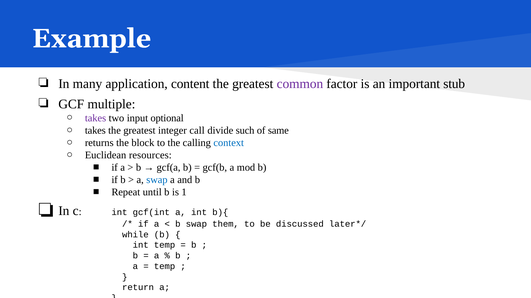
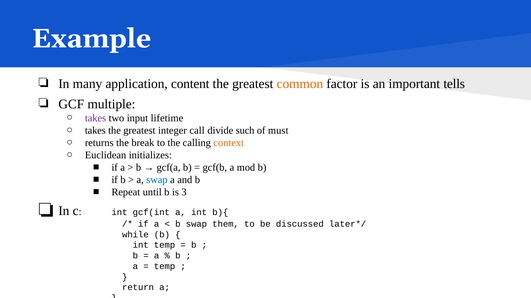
common colour: purple -> orange
stub: stub -> tells
optional: optional -> lifetime
same: same -> must
block: block -> break
context colour: blue -> orange
resources: resources -> initializes
1: 1 -> 3
